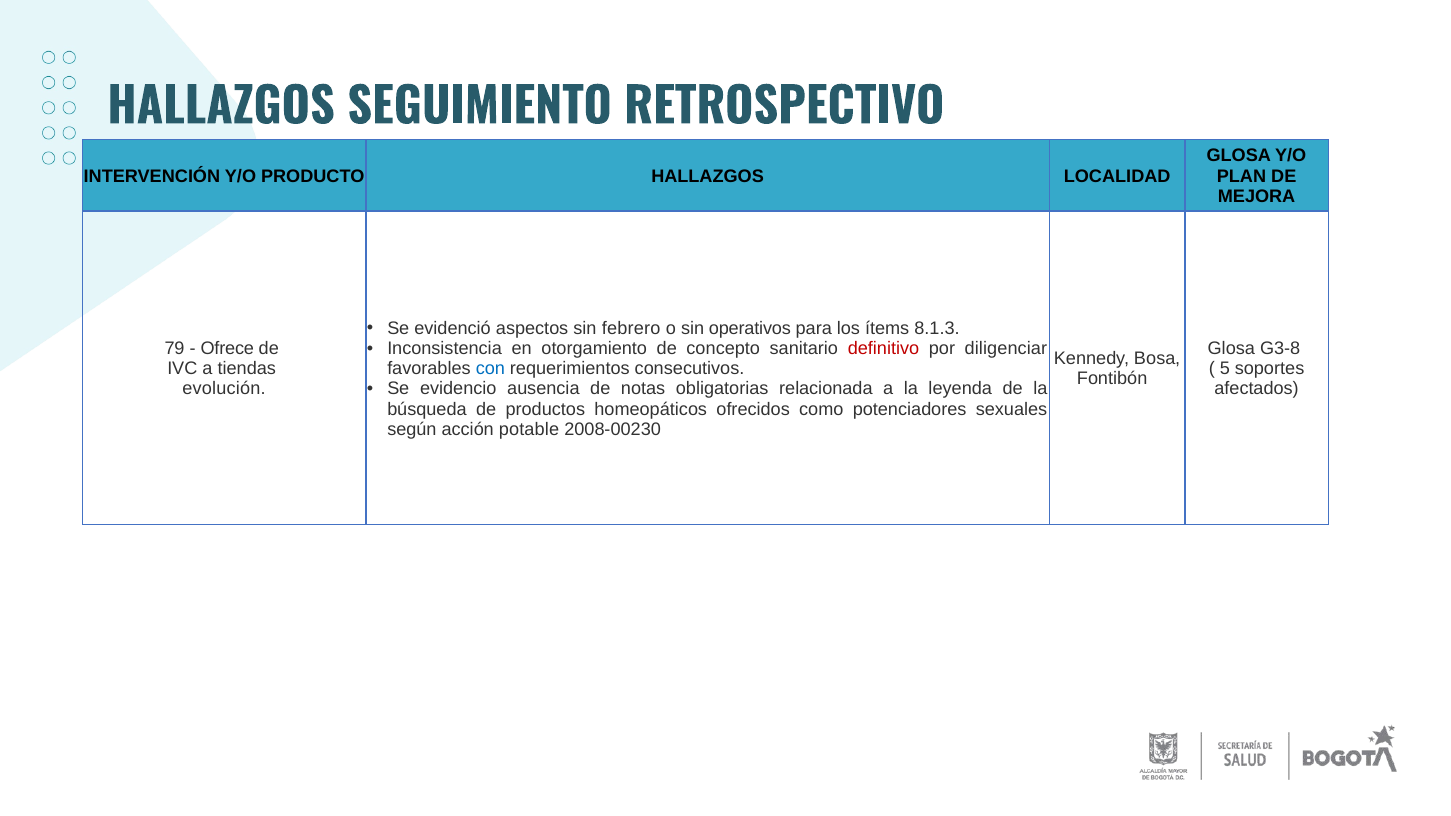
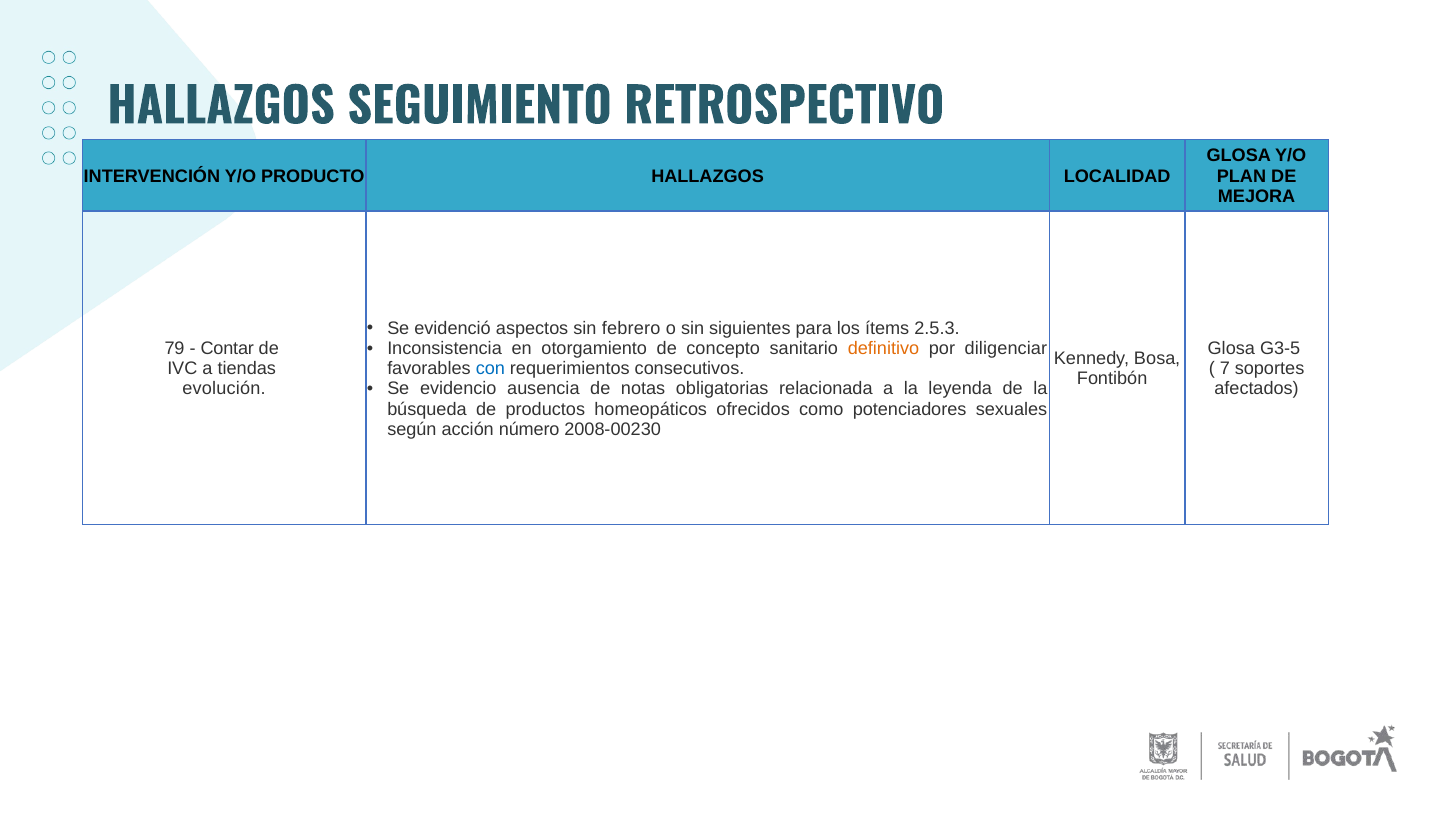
operativos: operativos -> siguientes
8.1.3: 8.1.3 -> 2.5.3
Ofrece: Ofrece -> Contar
definitivo colour: red -> orange
G3-8: G3-8 -> G3-5
5: 5 -> 7
potable: potable -> número
